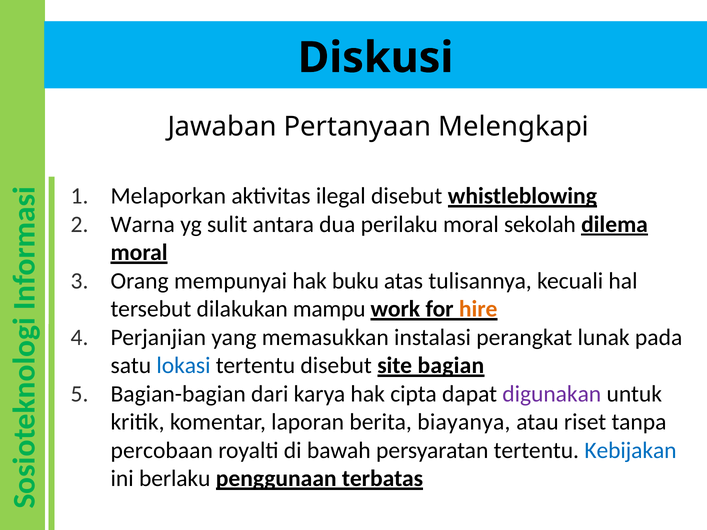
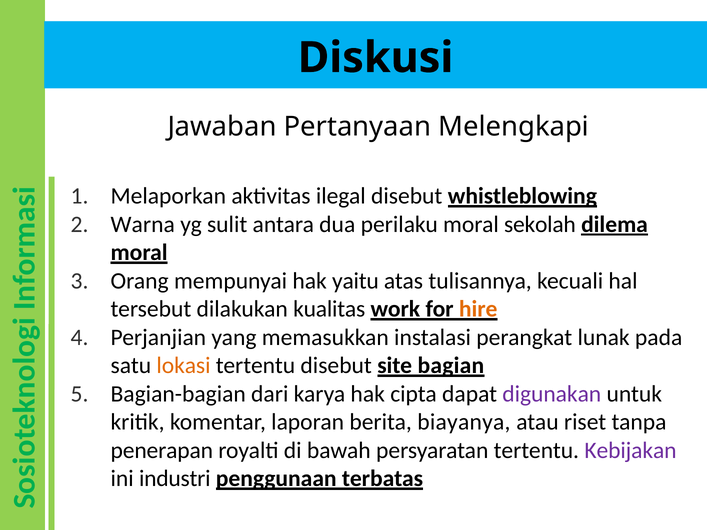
buku: buku -> yaitu
mampu: mampu -> kualitas
lokasi colour: blue -> orange
percobaan: percobaan -> penerapan
Kebijakan colour: blue -> purple
berlaku: berlaku -> industri
